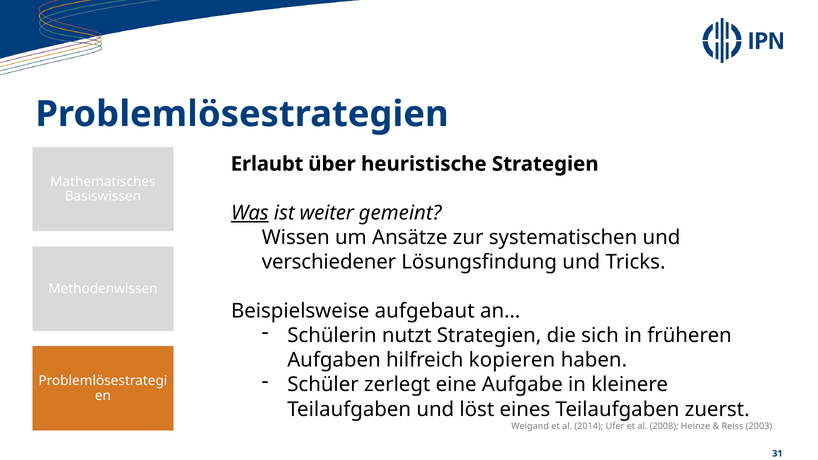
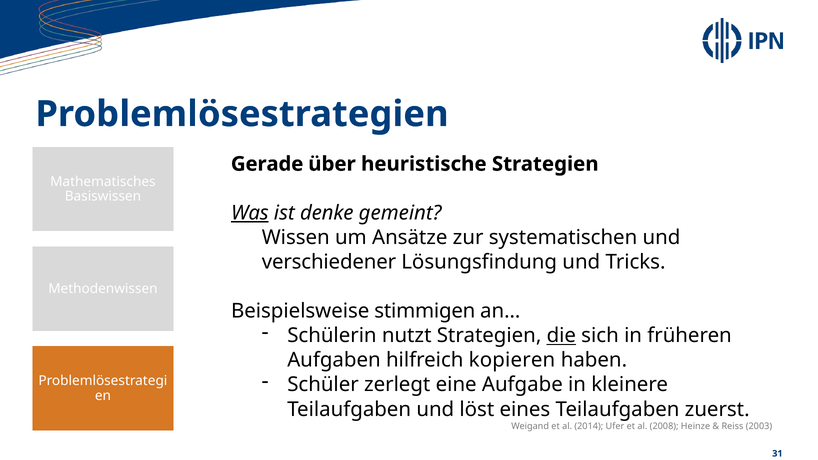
Erlaubt: Erlaubt -> Gerade
weiter: weiter -> denke
aufgebaut: aufgebaut -> stimmigen
die underline: none -> present
